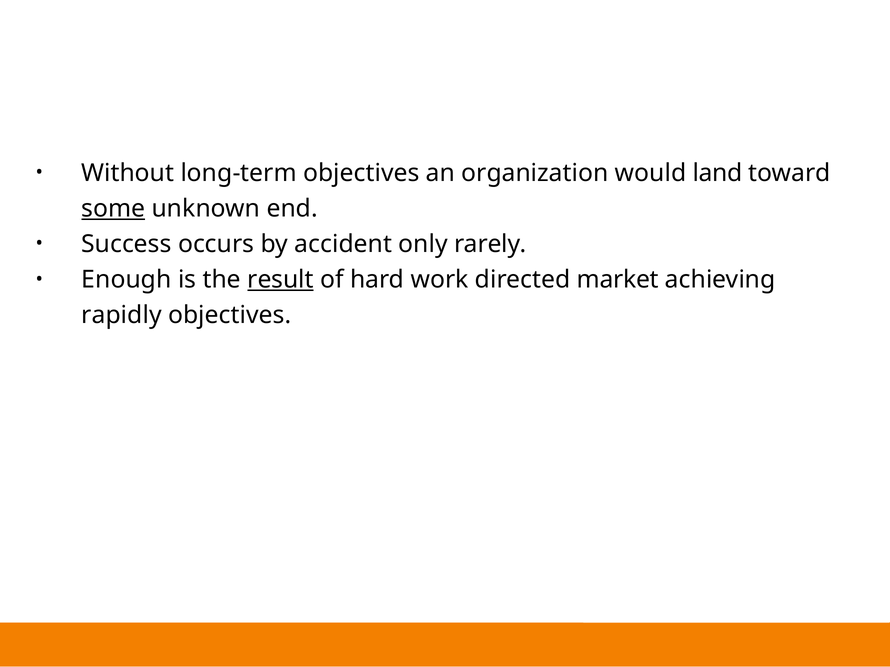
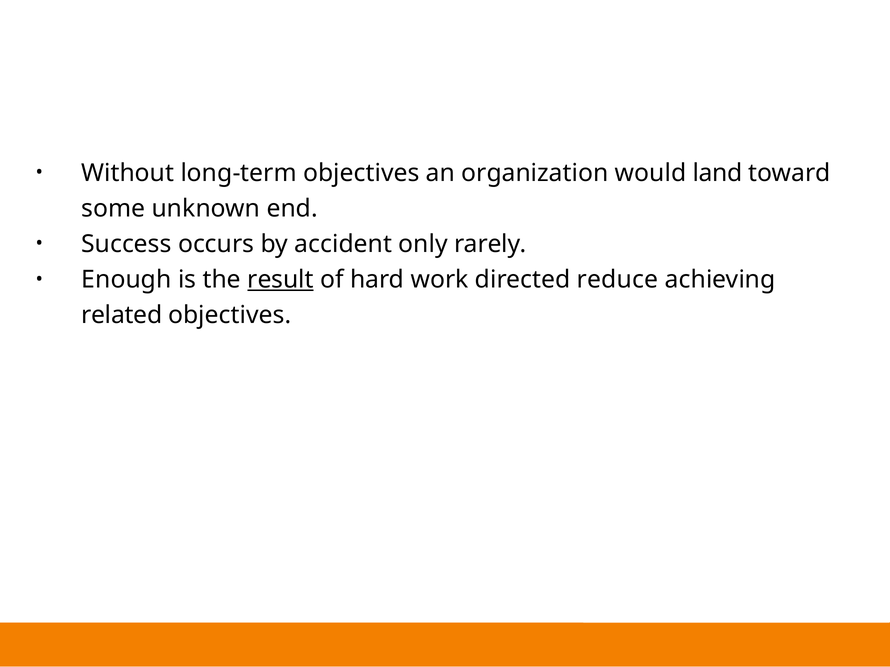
some underline: present -> none
market: market -> reduce
rapidly: rapidly -> related
